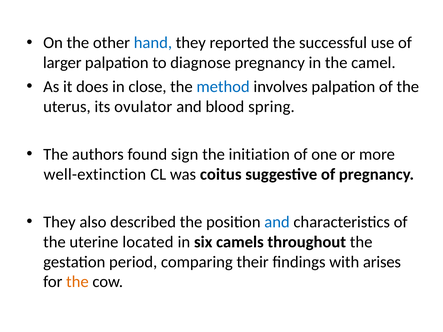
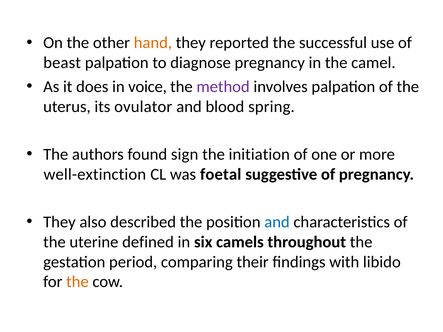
hand colour: blue -> orange
larger: larger -> beast
close: close -> voice
method colour: blue -> purple
coitus: coitus -> foetal
located: located -> defined
arises: arises -> libido
